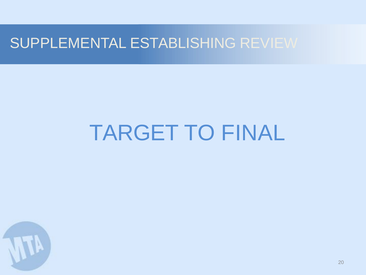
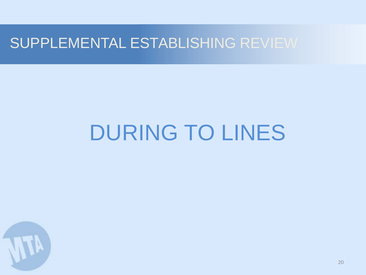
TARGET: TARGET -> DURING
FINAL: FINAL -> LINES
